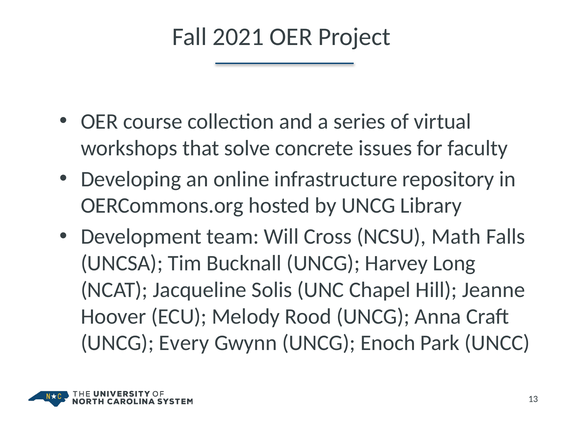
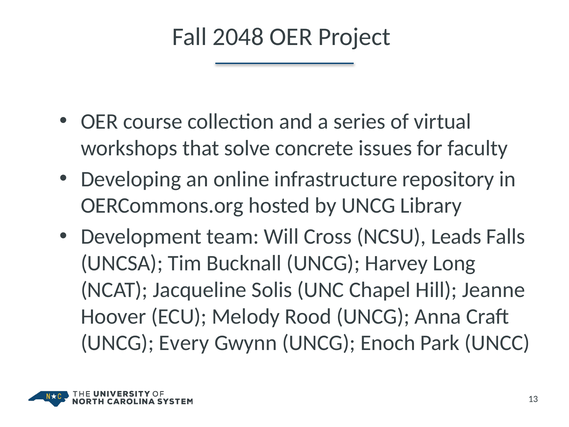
2021: 2021 -> 2048
Math: Math -> Leads
